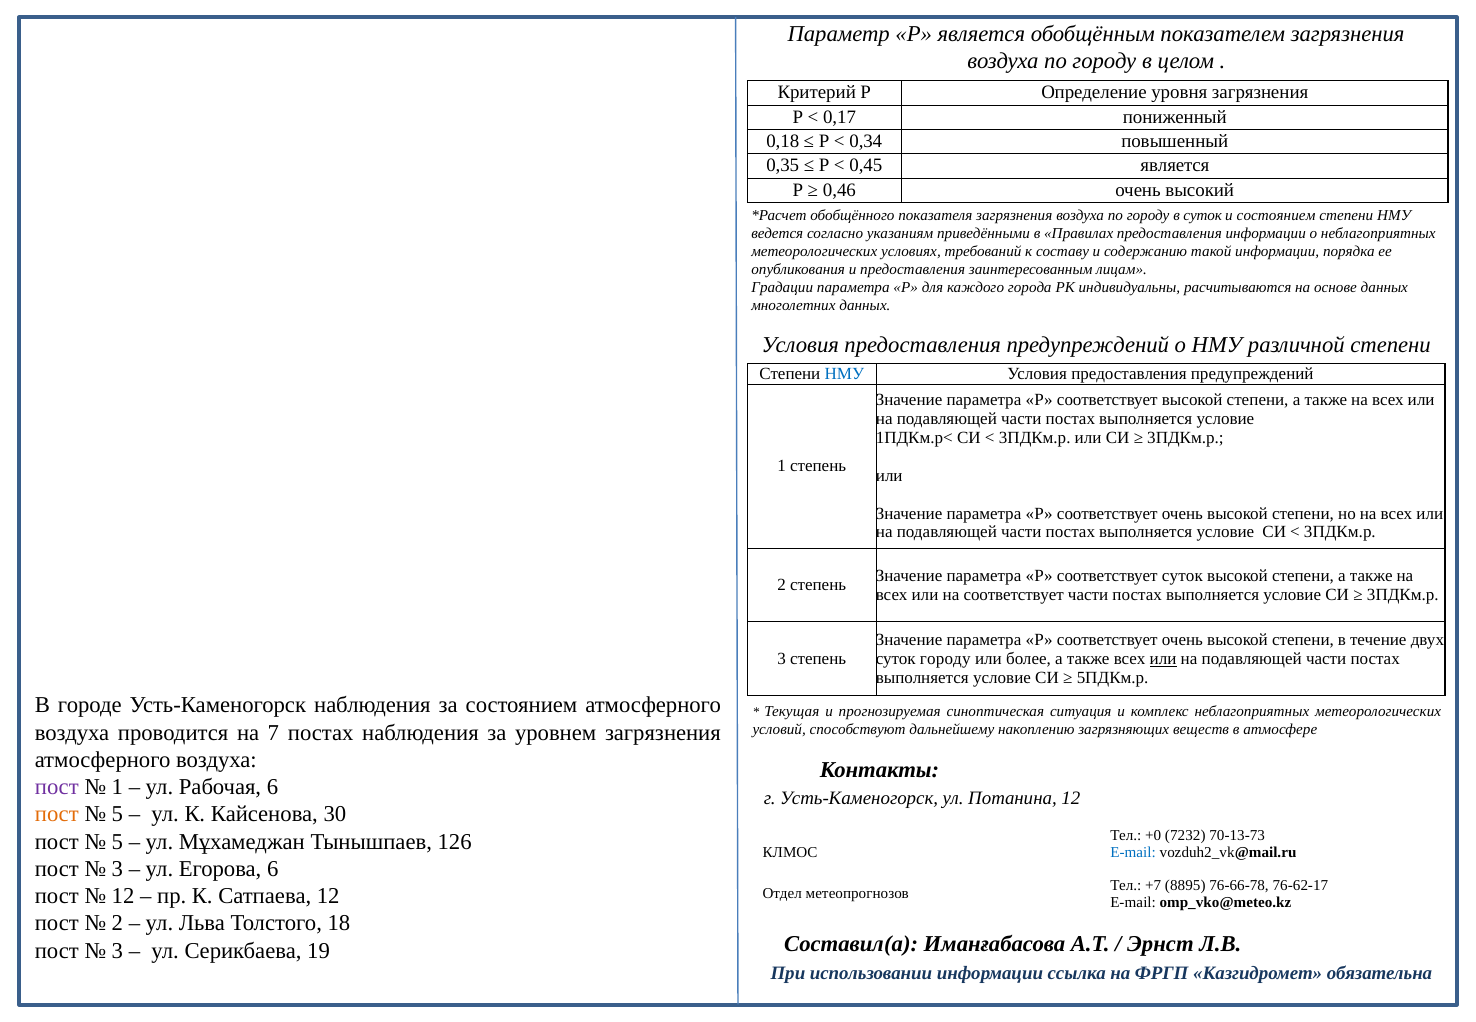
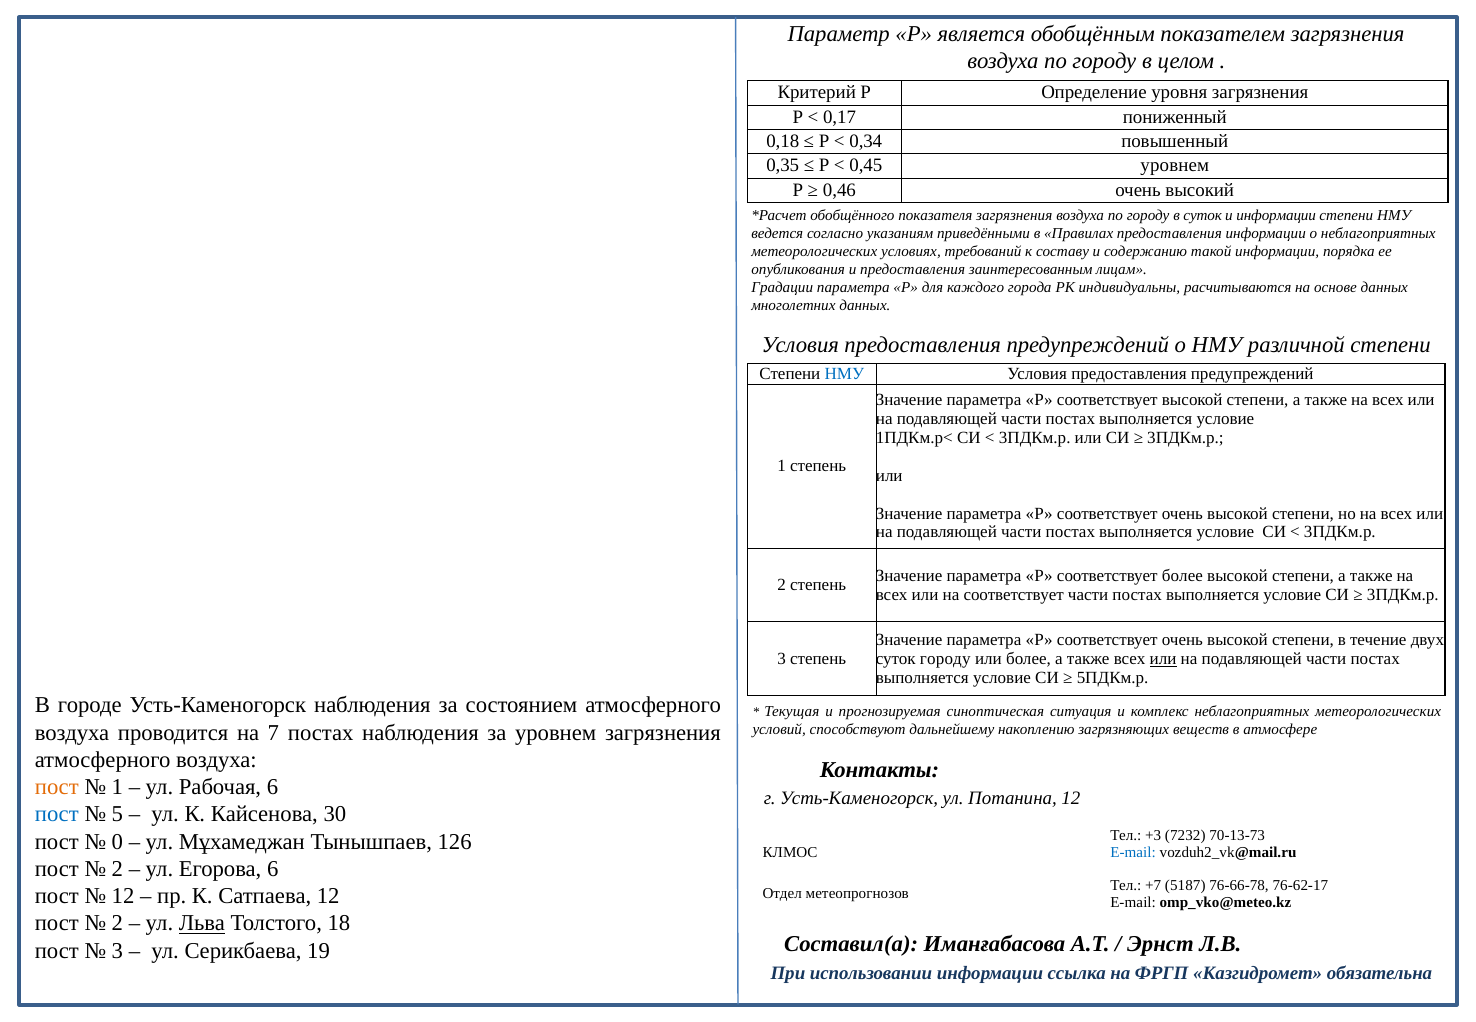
0,45 является: является -> уровнем
и состоянием: состоянием -> информации
соответствует суток: суток -> более
пост at (57, 787) colour: purple -> orange
пост at (57, 814) colour: orange -> blue
+0: +0 -> +3
5 at (117, 842): 5 -> 0
3 at (117, 869): 3 -> 2
8895: 8895 -> 5187
Льва underline: none -> present
